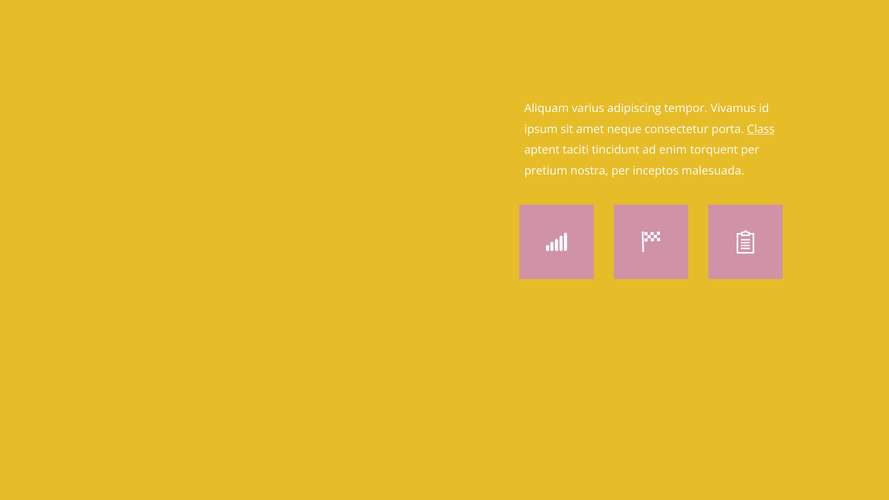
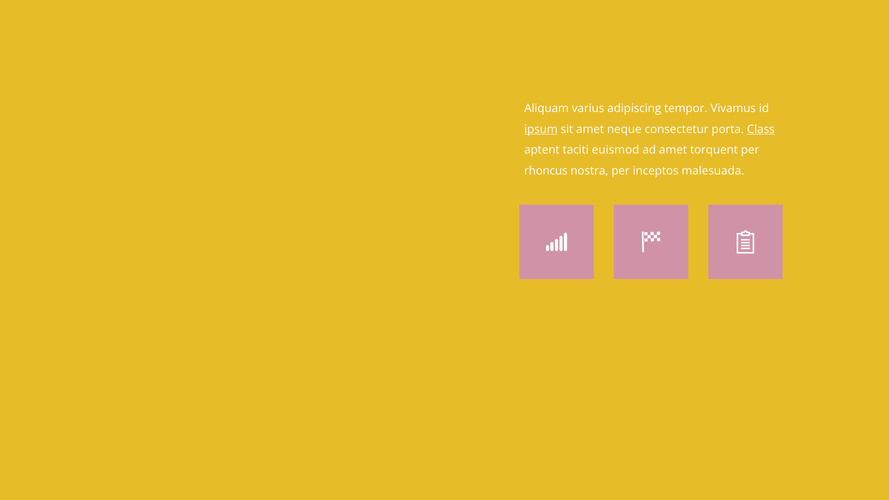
ipsum underline: none -> present
tincidunt: tincidunt -> euismod
ad enim: enim -> amet
pretium: pretium -> rhoncus
